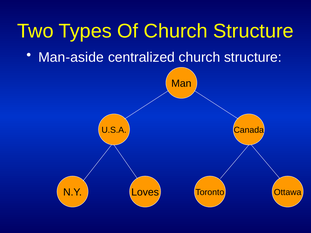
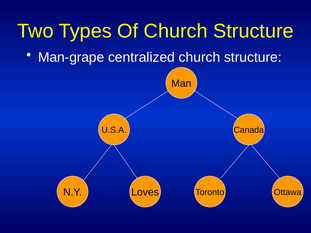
Man-aside: Man-aside -> Man-grape
